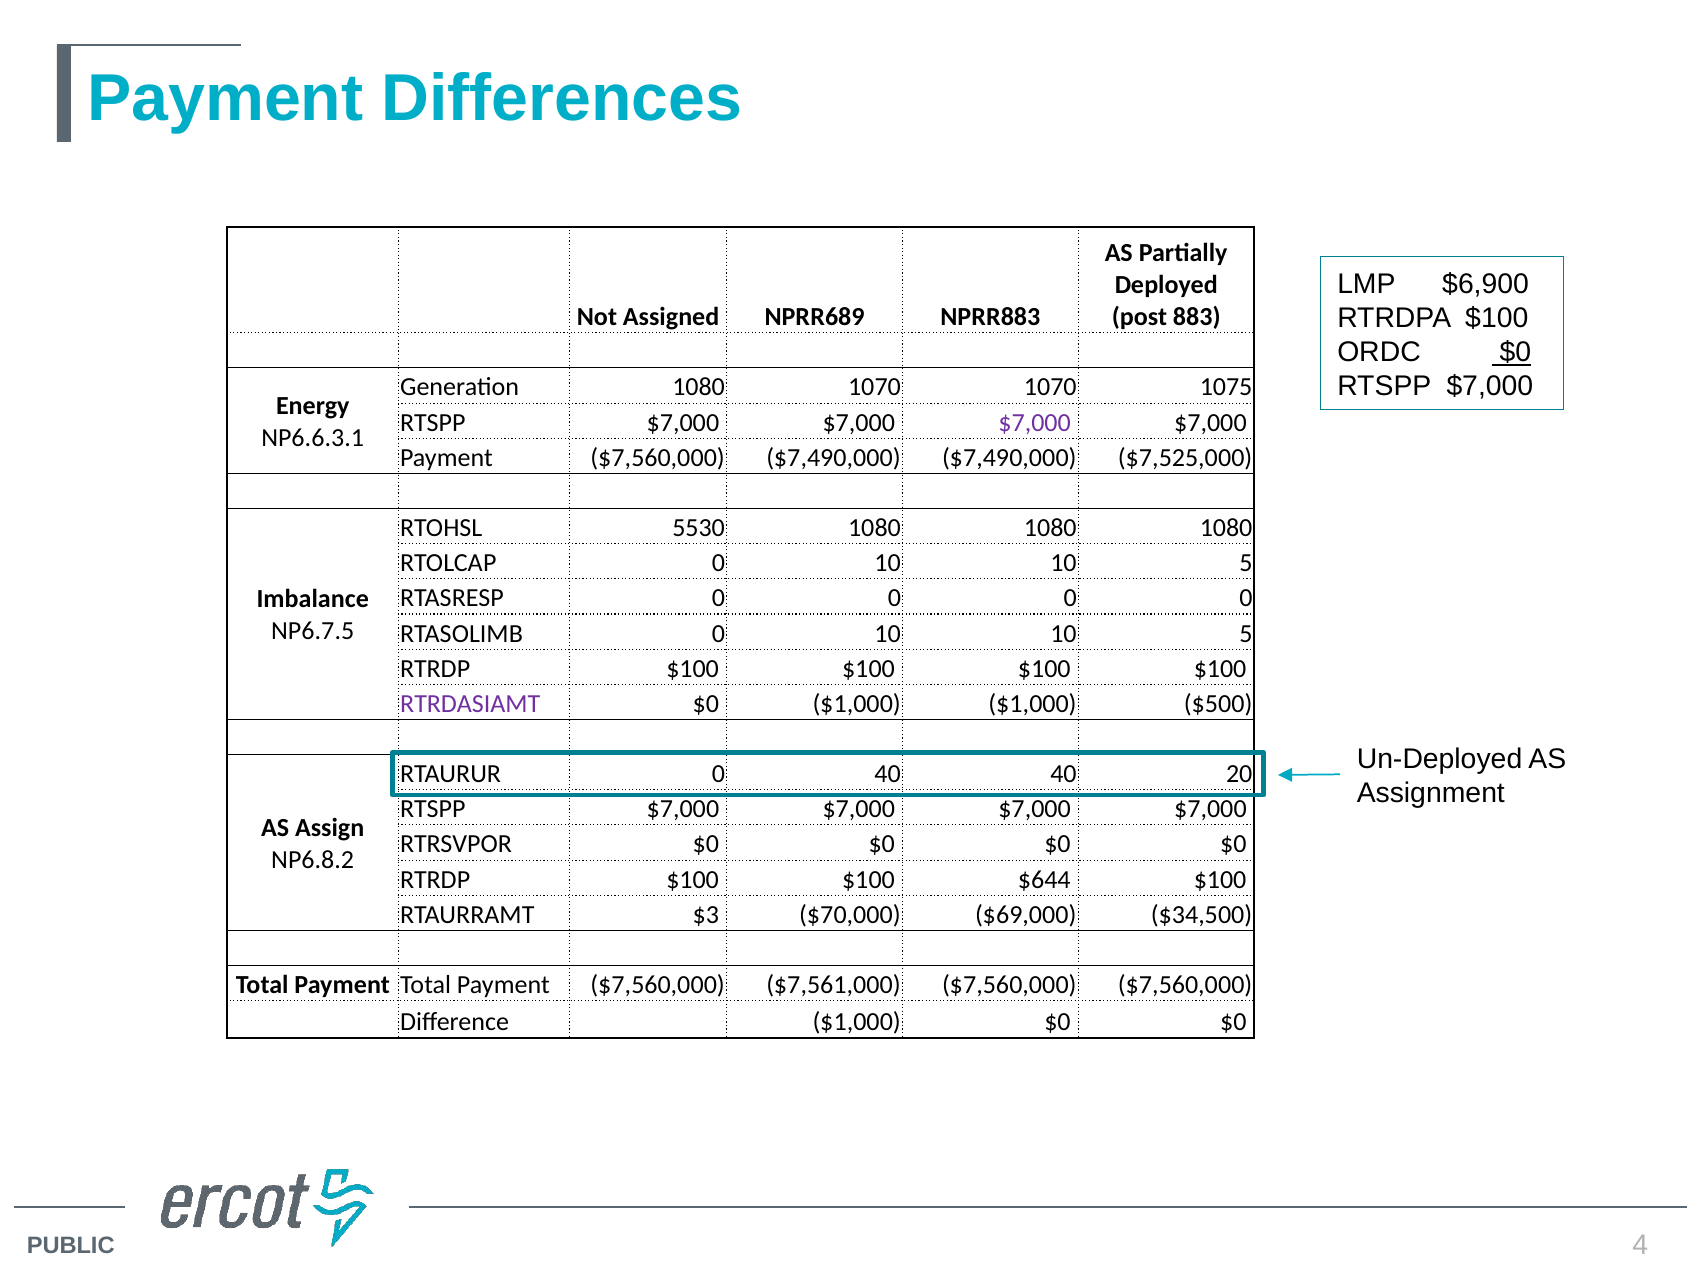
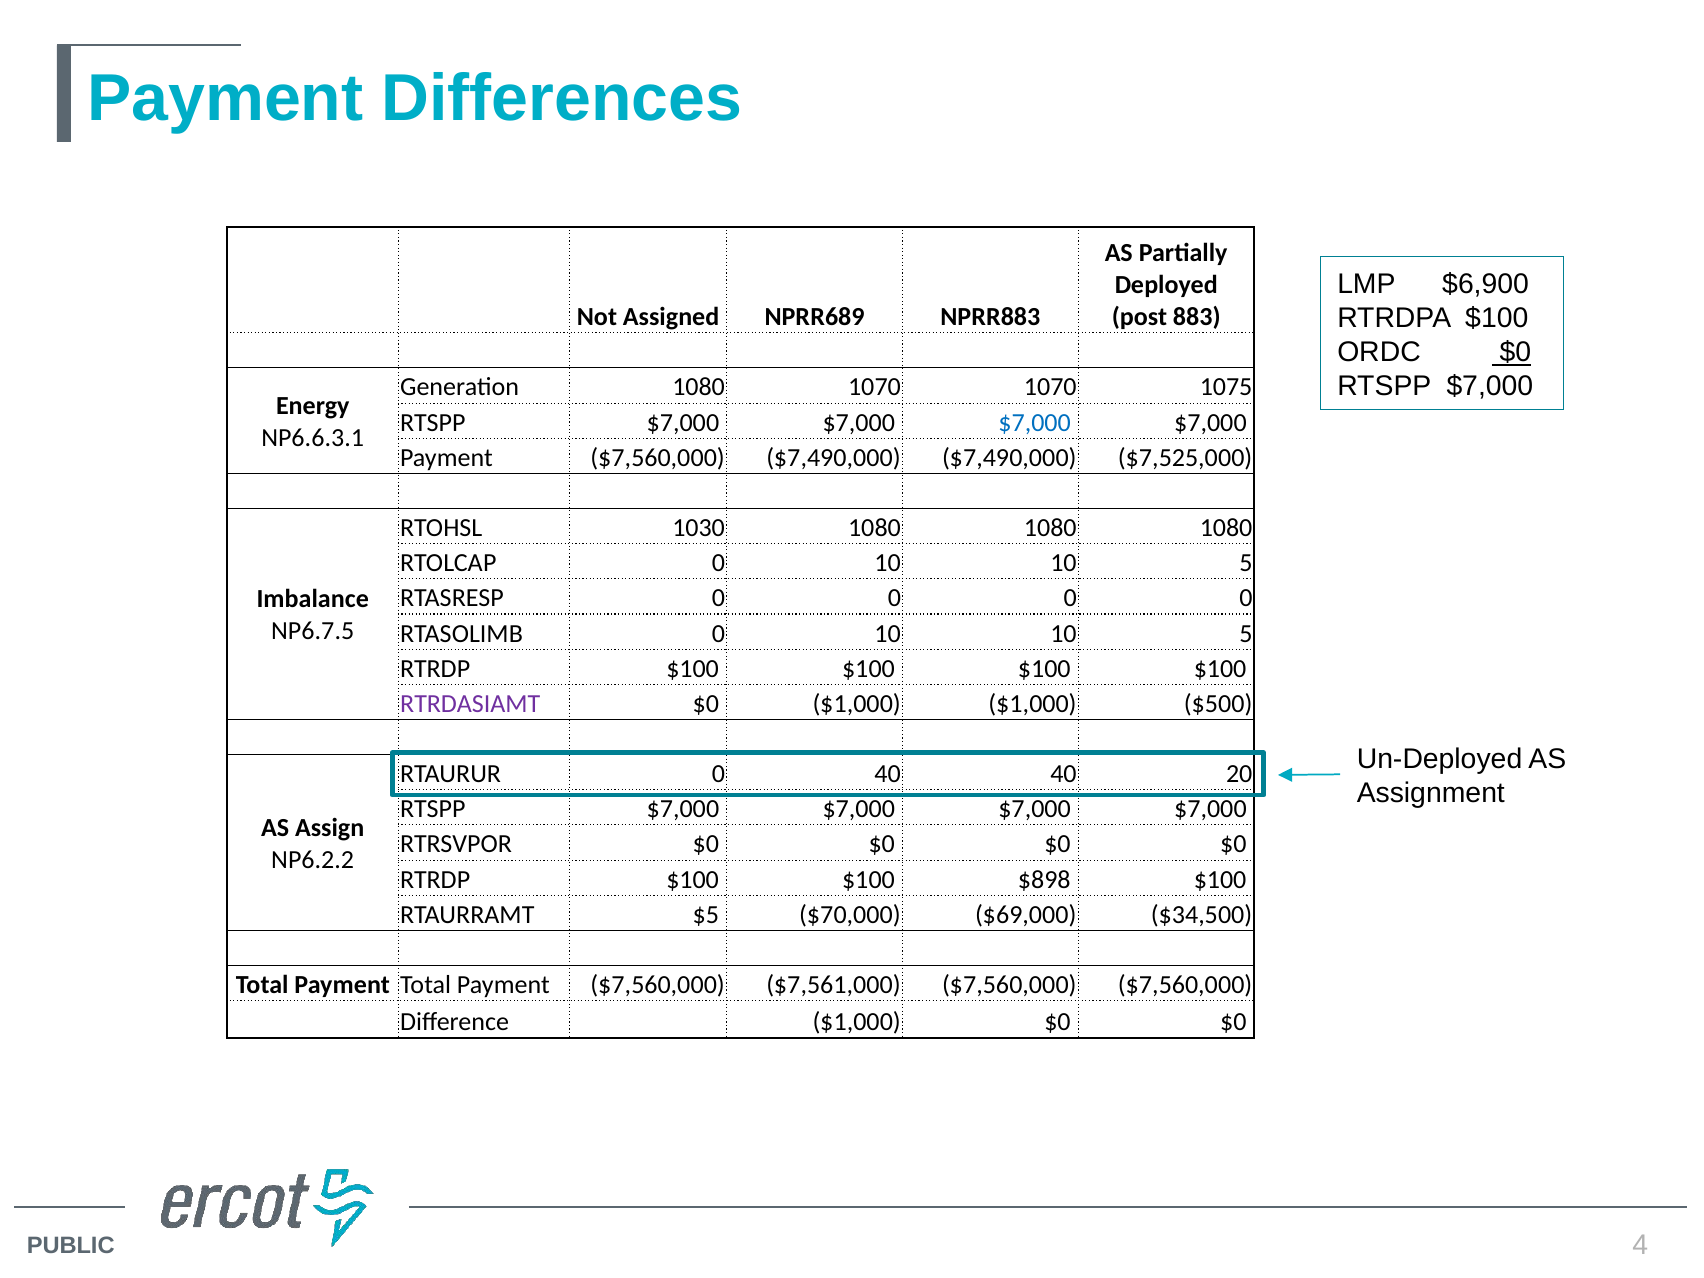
$7,000 at (1035, 423) colour: purple -> blue
5530: 5530 -> 1030
NP6.8.2: NP6.8.2 -> NP6.2.2
$644: $644 -> $898
$3: $3 -> $5
